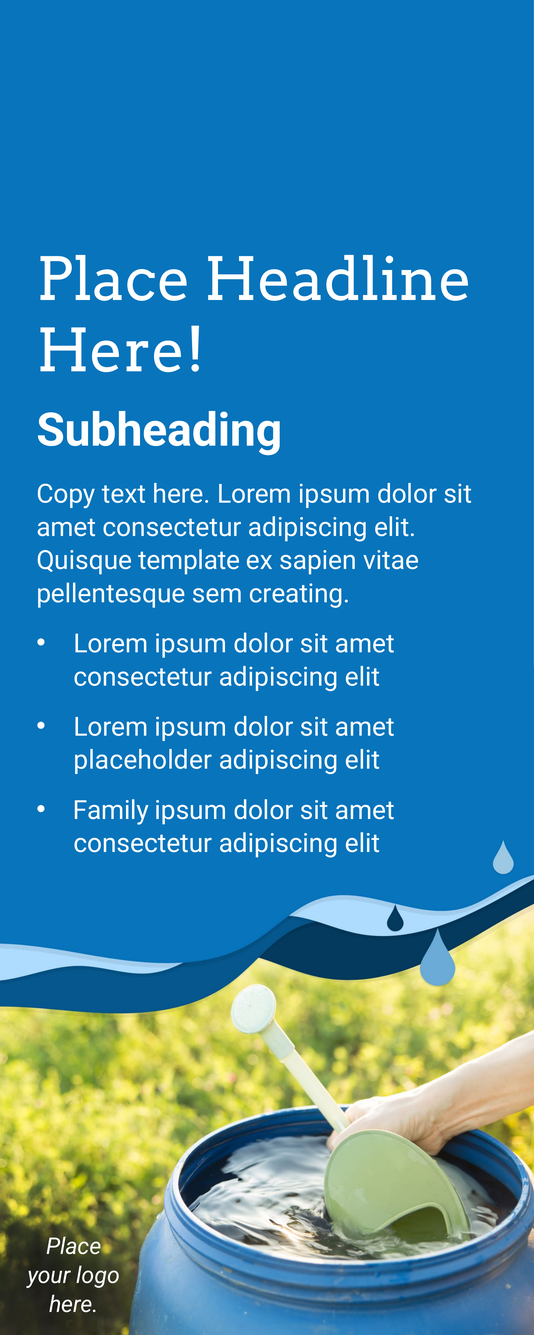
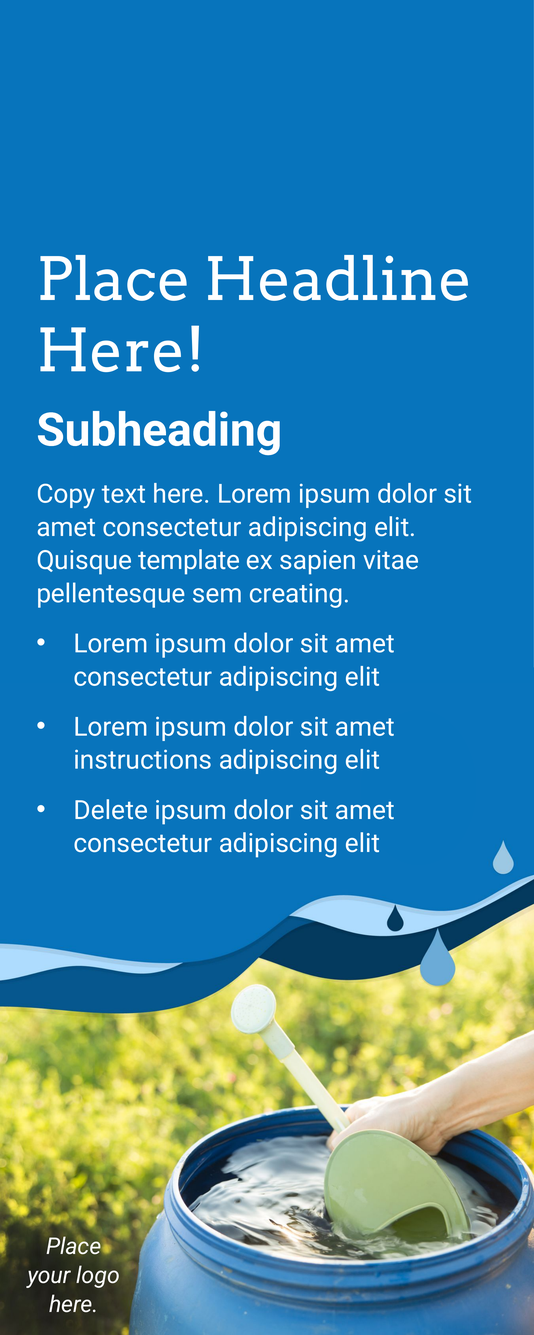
placeholder: placeholder -> instructions
Family: Family -> Delete
